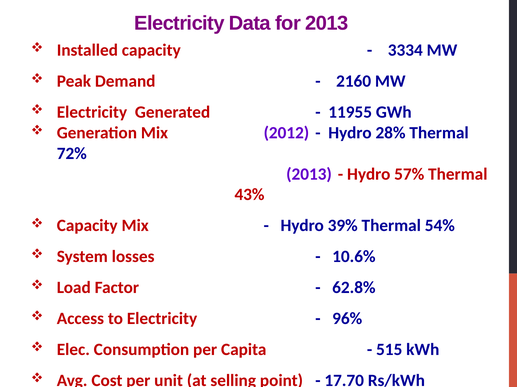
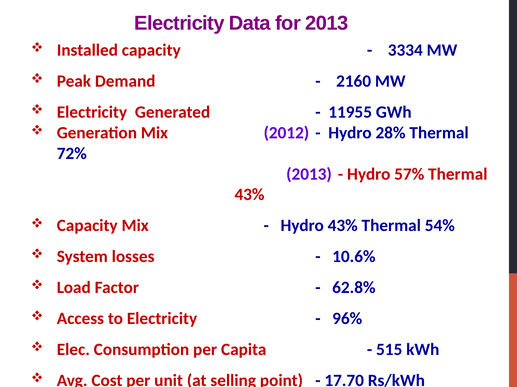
Hydro 39%: 39% -> 43%
